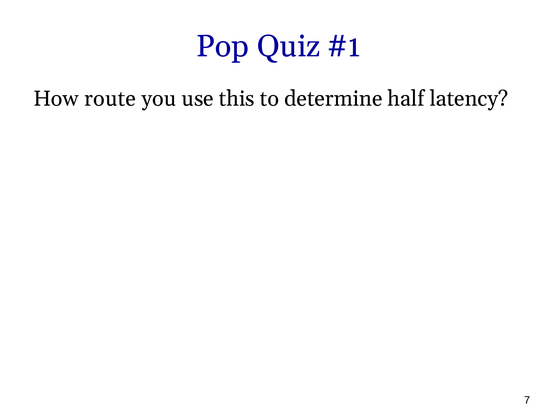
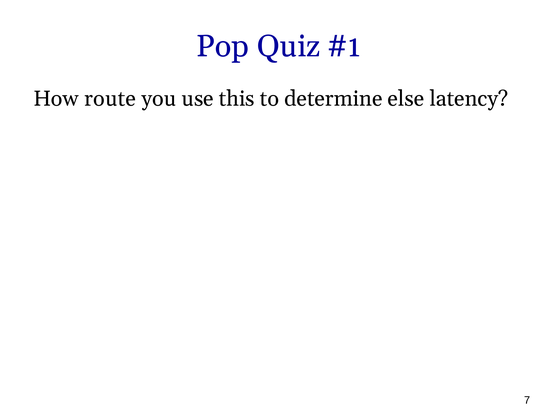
half: half -> else
